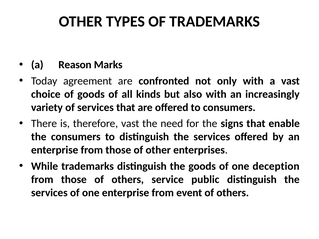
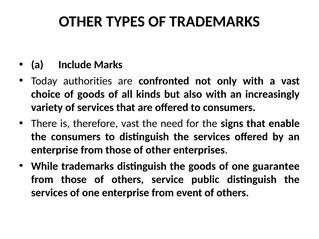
Reason: Reason -> Include
agreement: agreement -> authorities
deception: deception -> guarantee
